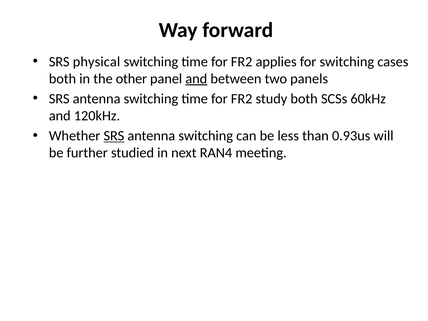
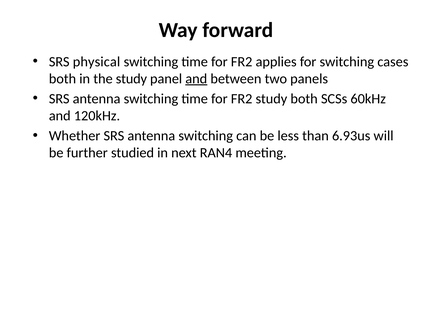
the other: other -> study
SRS at (114, 136) underline: present -> none
0.93us: 0.93us -> 6.93us
